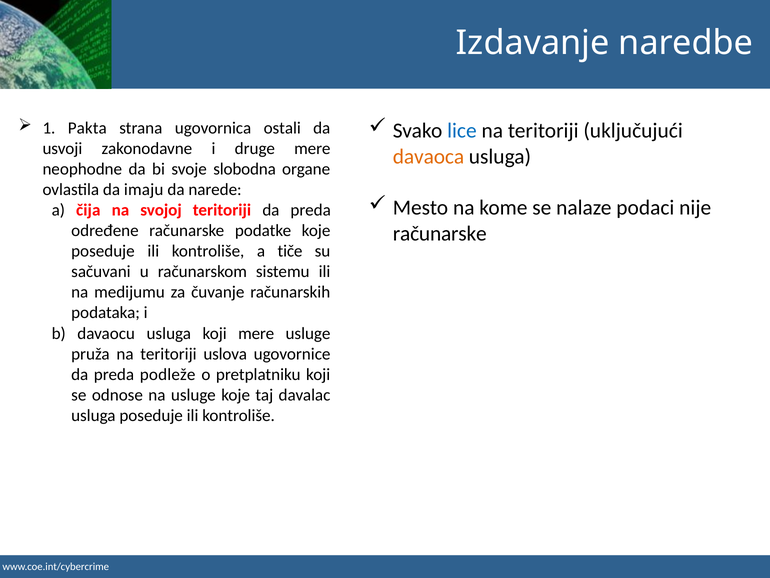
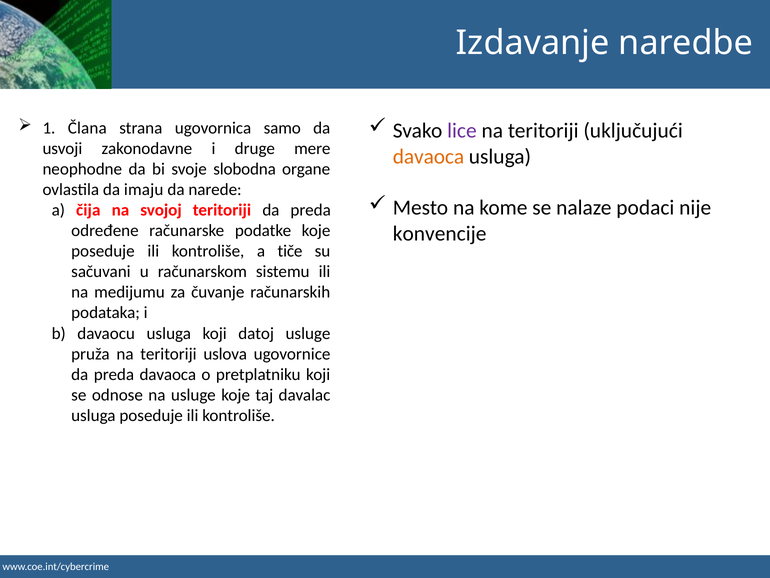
Pakta: Pakta -> Člana
ostali: ostali -> samo
lice colour: blue -> purple
računarske at (440, 233): računarske -> konvencije
koji mere: mere -> datoj
preda podleže: podleže -> davaoca
